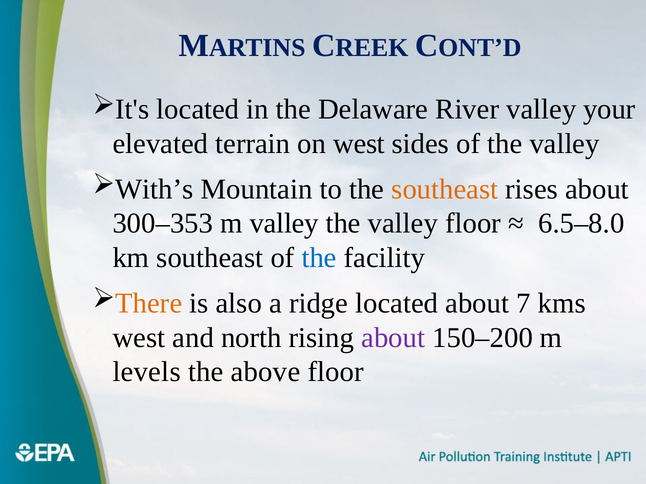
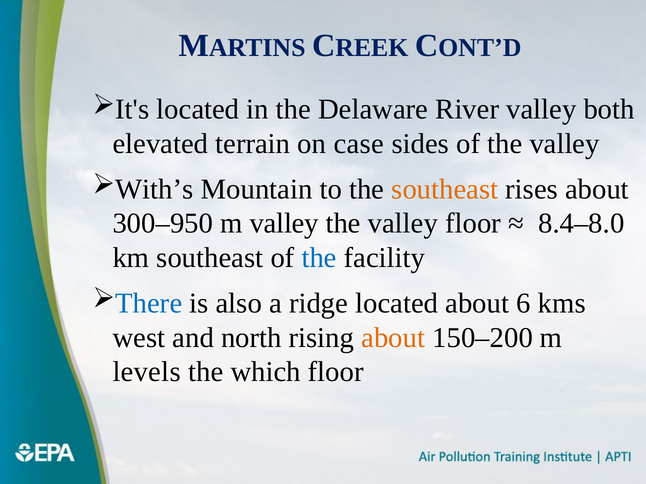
your: your -> both
on west: west -> case
300–353: 300–353 -> 300–950
6.5–8.0: 6.5–8.0 -> 8.4–8.0
There colour: orange -> blue
7: 7 -> 6
about at (393, 338) colour: purple -> orange
above: above -> which
